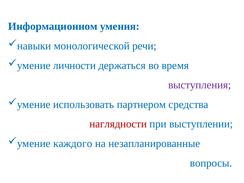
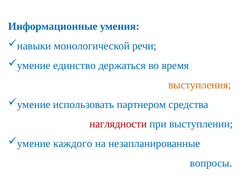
Информационном: Информационном -> Информационные
личности: личности -> единство
выступления colour: purple -> orange
